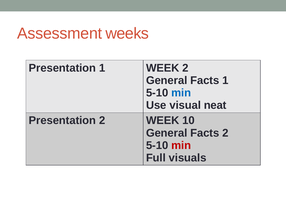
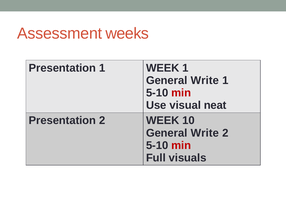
WEEK 2: 2 -> 1
Facts at (205, 80): Facts -> Write
min at (181, 93) colour: blue -> red
Facts at (205, 133): Facts -> Write
